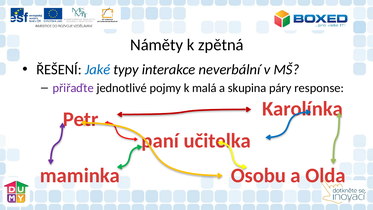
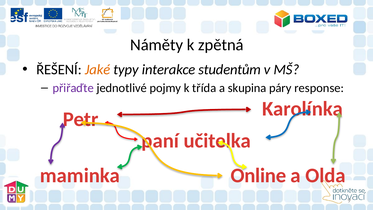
Jaké colour: blue -> orange
neverbální: neverbální -> studentům
malá: malá -> třída
Osobu: Osobu -> Online
